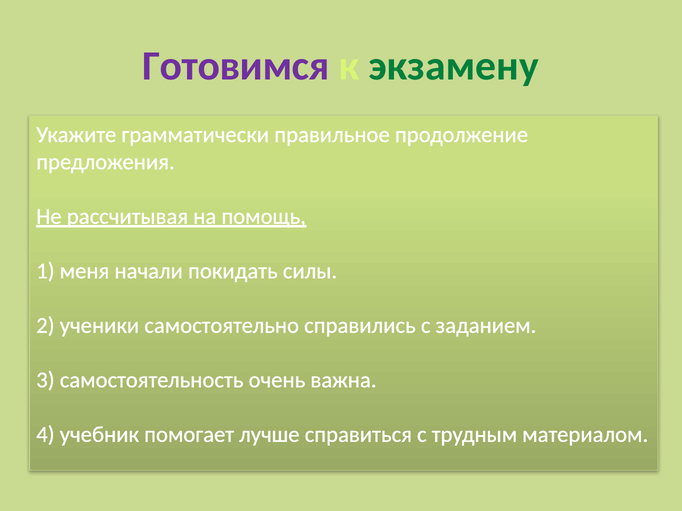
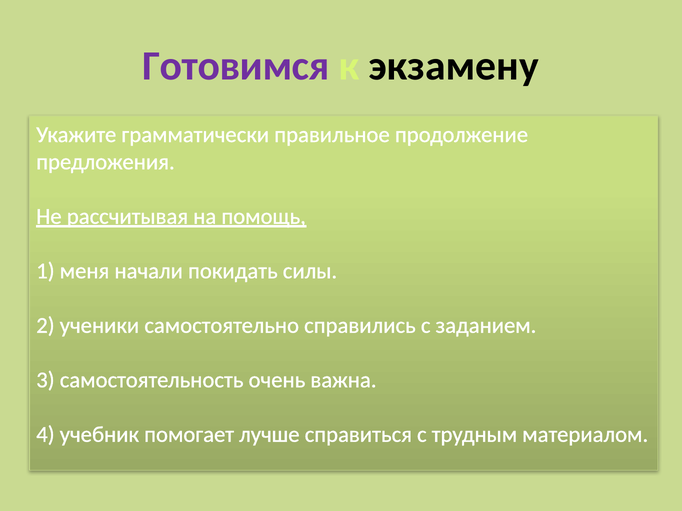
экзамену colour: green -> black
